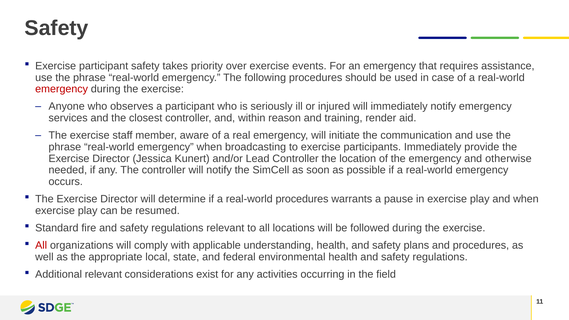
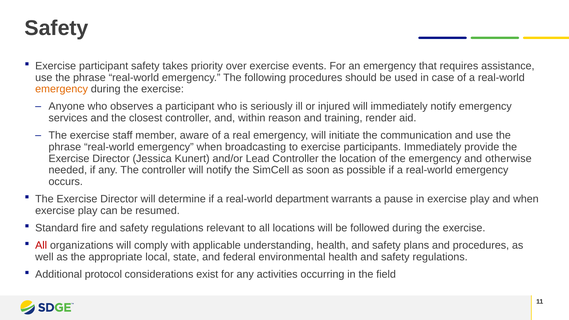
emergency at (62, 89) colour: red -> orange
real-world procedures: procedures -> department
Additional relevant: relevant -> protocol
